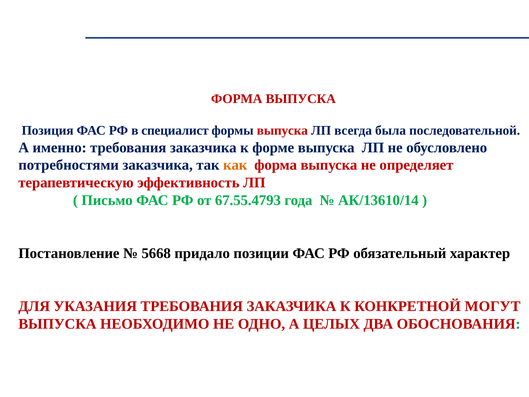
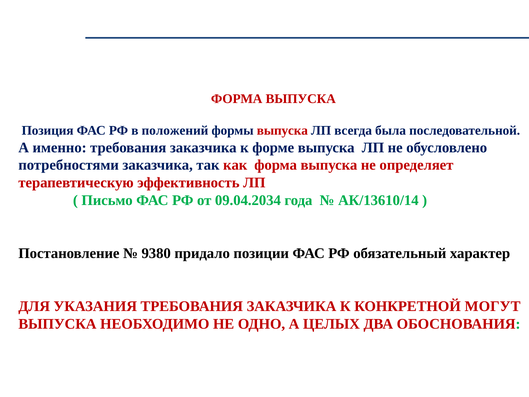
специалист: специалист -> положений
как colour: orange -> red
67.55.4793: 67.55.4793 -> 09.04.2034
5668: 5668 -> 9380
